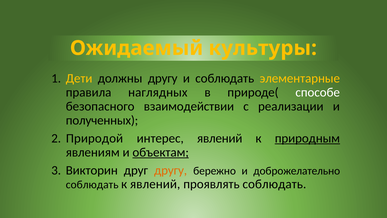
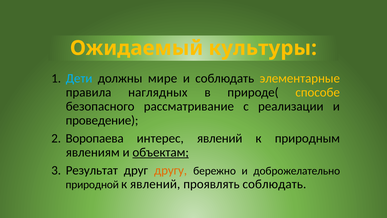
Дети colour: yellow -> light blue
должны другу: другу -> мире
способе colour: white -> yellow
взаимодействии: взаимодействии -> рассматривание
полученных: полученных -> проведение
Природой: Природой -> Воропаева
природным underline: present -> none
Викторин: Викторин -> Результат
соблюдать at (92, 184): соблюдать -> природной
